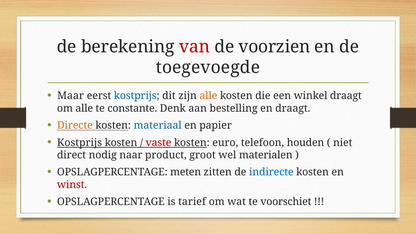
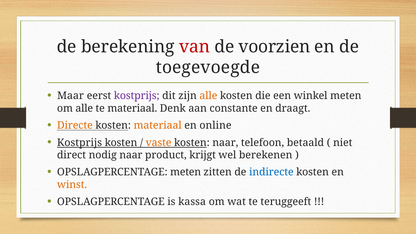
kostprijs at (137, 96) colour: blue -> purple
winkel draagt: draagt -> meten
te constante: constante -> materiaal
bestelling: bestelling -> constante
materiaal at (158, 125) colour: blue -> orange
papier: papier -> online
vaste colour: red -> orange
kosten euro: euro -> naar
houden: houden -> betaald
groot: groot -> krijgt
materialen: materialen -> berekenen
winst colour: red -> orange
tarief: tarief -> kassa
voorschiet: voorschiet -> teruggeeft
